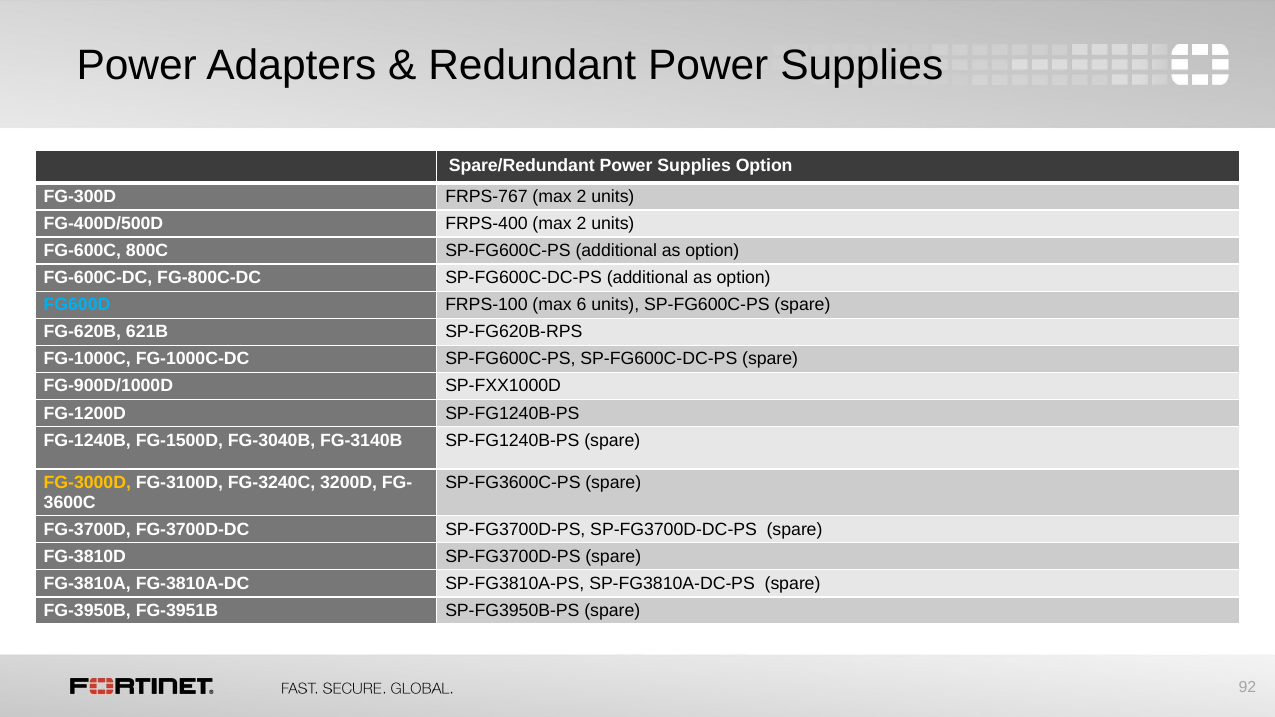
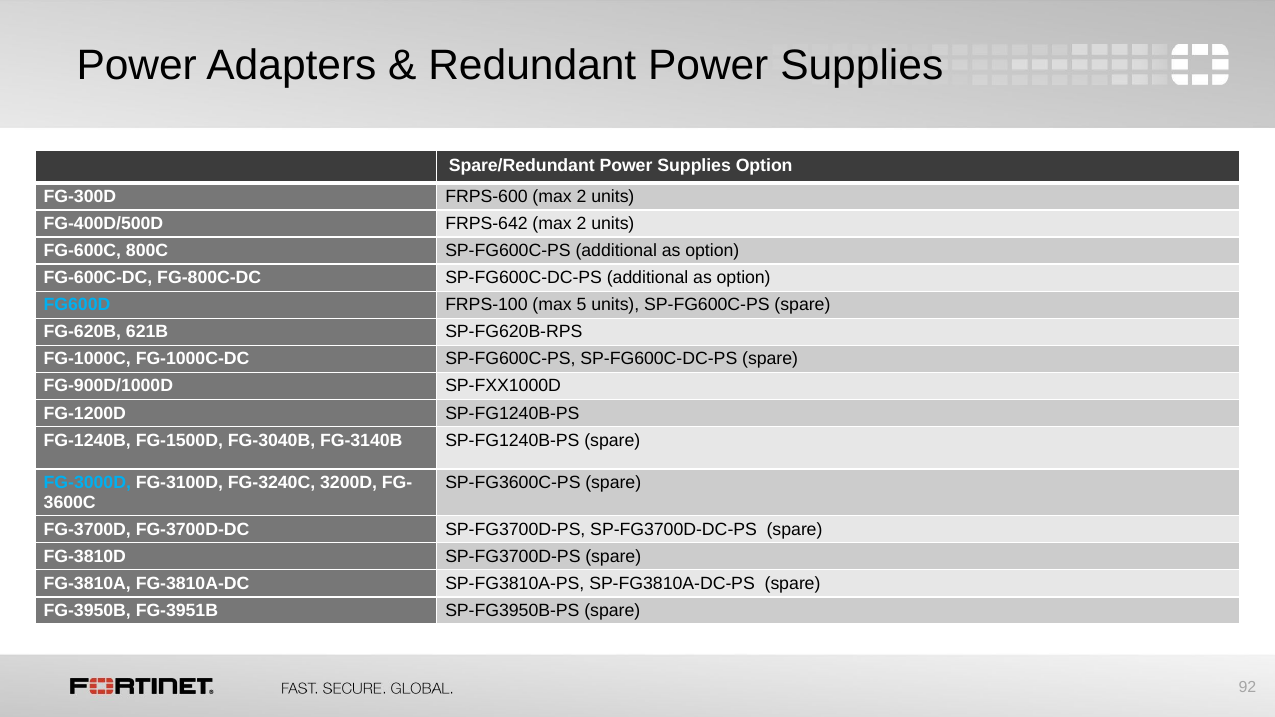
FRPS-767: FRPS-767 -> FRPS-600
FRPS-400: FRPS-400 -> FRPS-642
6: 6 -> 5
FG-3000D colour: yellow -> light blue
